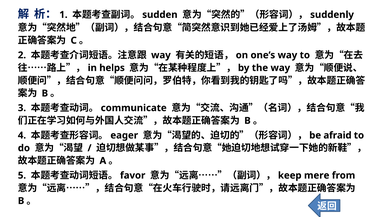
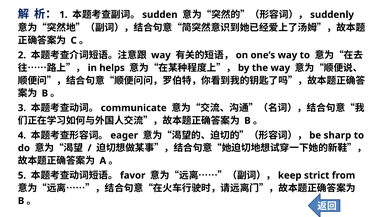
afraid: afraid -> sharp
mere: mere -> strict
